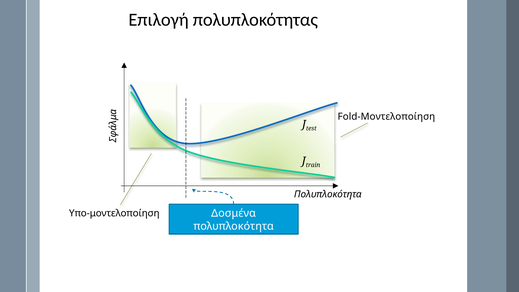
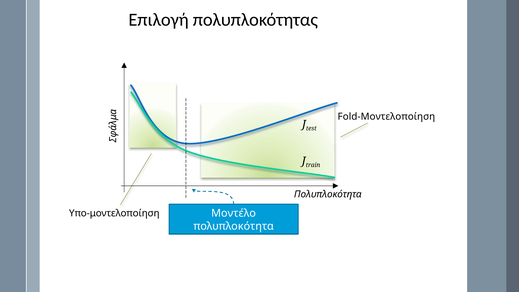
Δοσμένα: Δοσμένα -> Μοντέλο
